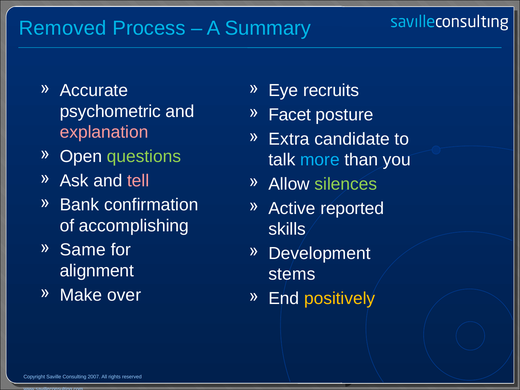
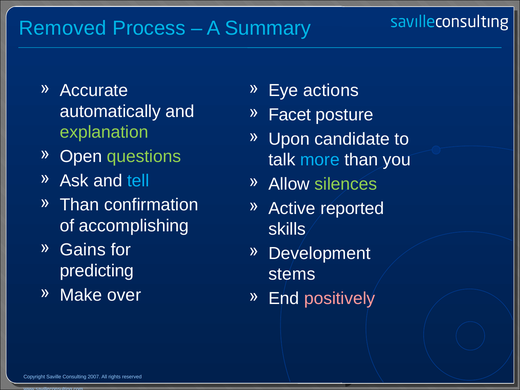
recruits: recruits -> actions
psychometric: psychometric -> automatically
explanation colour: pink -> light green
Extra: Extra -> Upon
tell colour: pink -> light blue
Bank at (79, 205): Bank -> Than
Same: Same -> Gains
alignment: alignment -> predicting
positively colour: yellow -> pink
